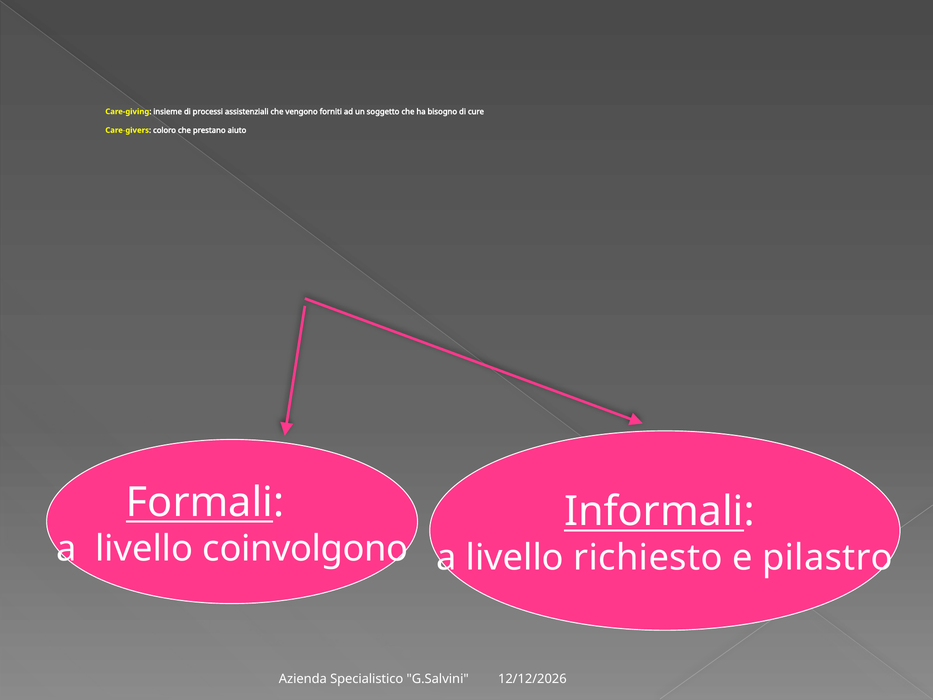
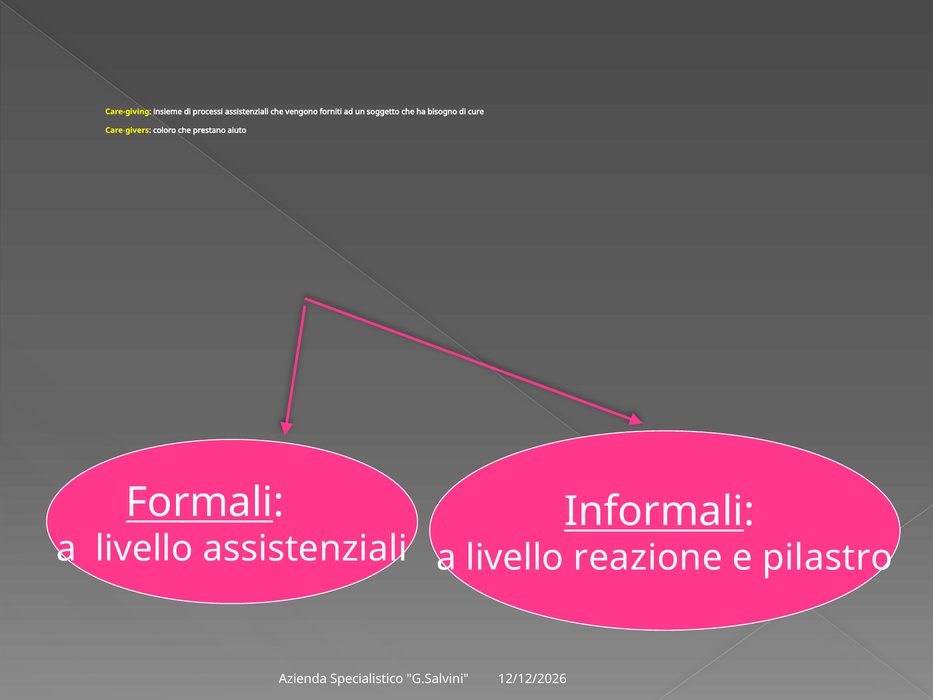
livello coinvolgono: coinvolgono -> assistenziali
richiesto: richiesto -> reazione
